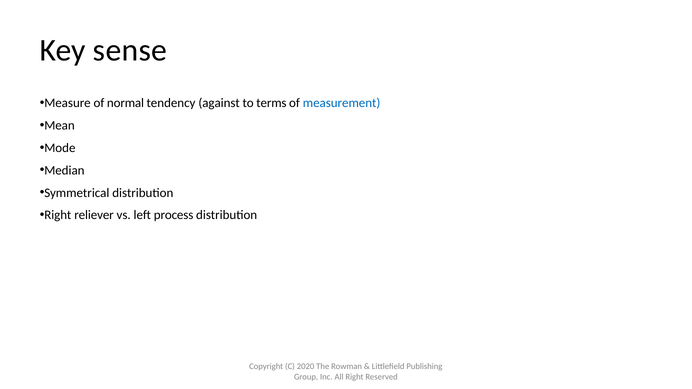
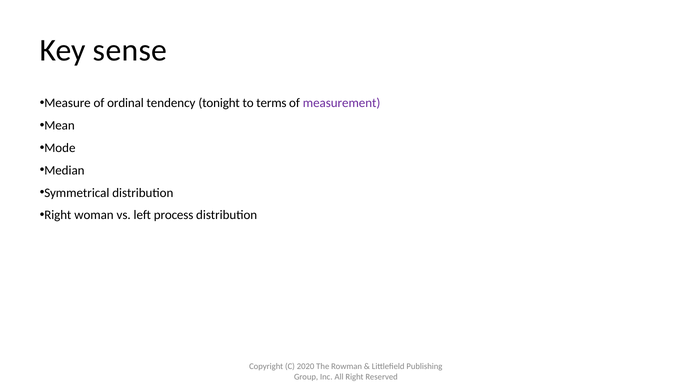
normal: normal -> ordinal
against: against -> tonight
measurement colour: blue -> purple
reliever: reliever -> woman
